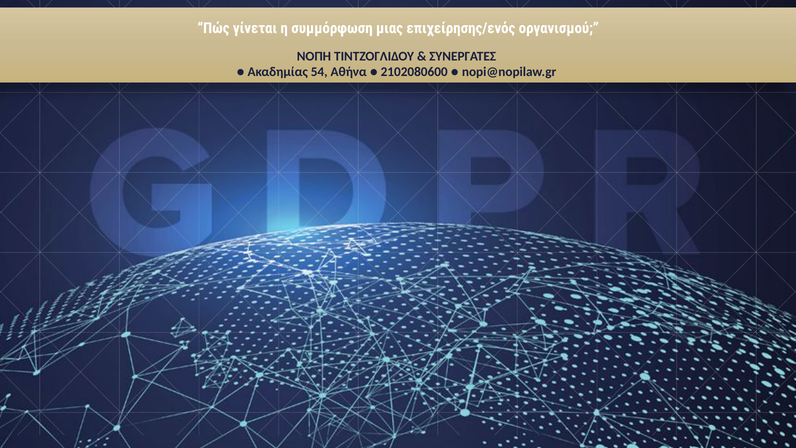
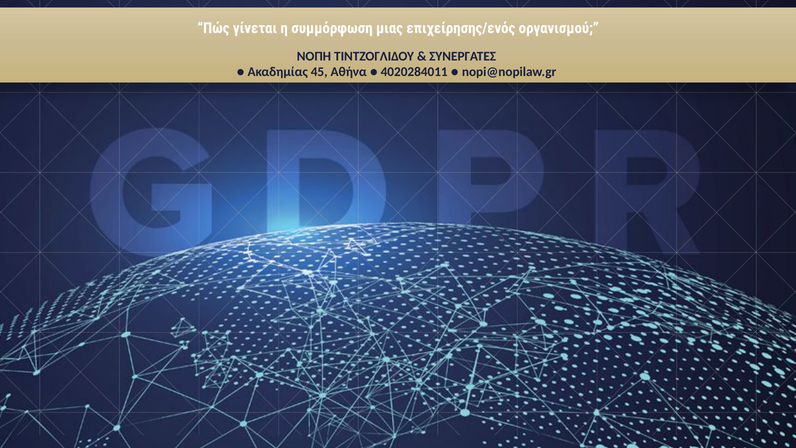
54: 54 -> 45
2102080600: 2102080600 -> 4020284011
